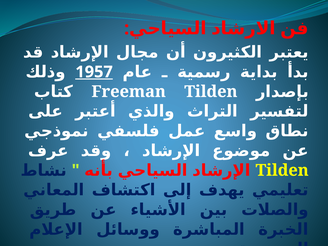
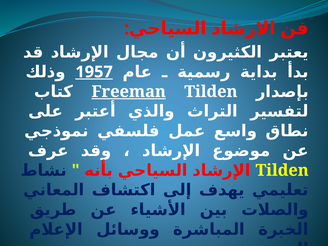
Freeman underline: none -> present
